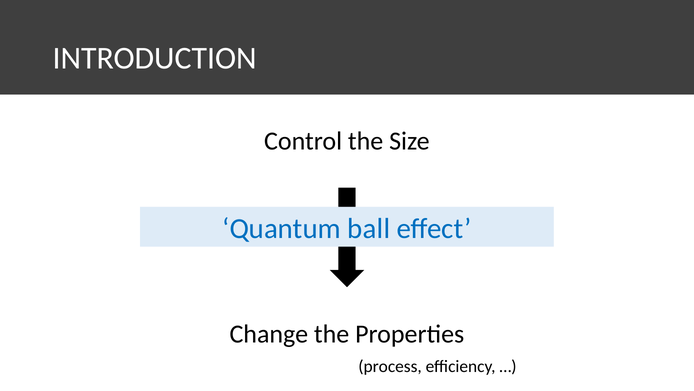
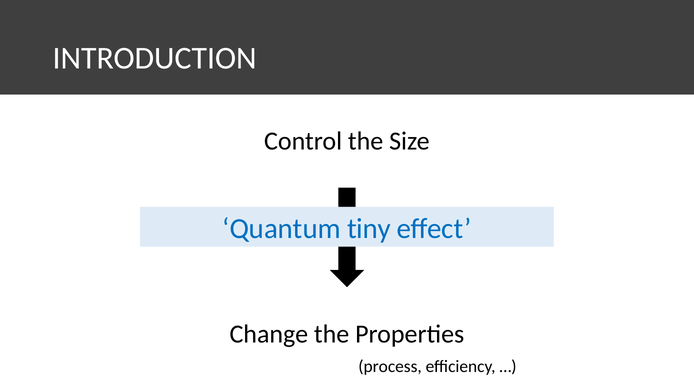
ball: ball -> tiny
